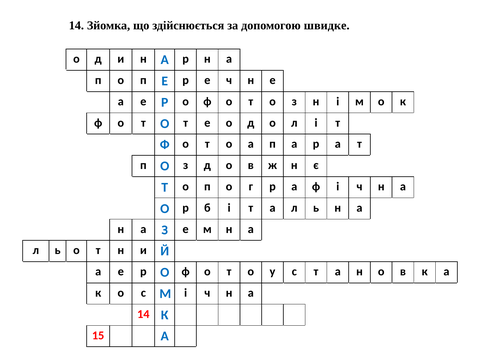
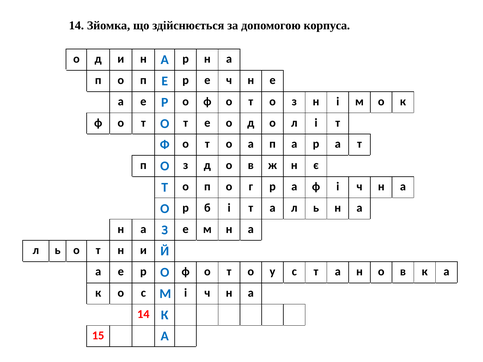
швидке: швидке -> корпуса
